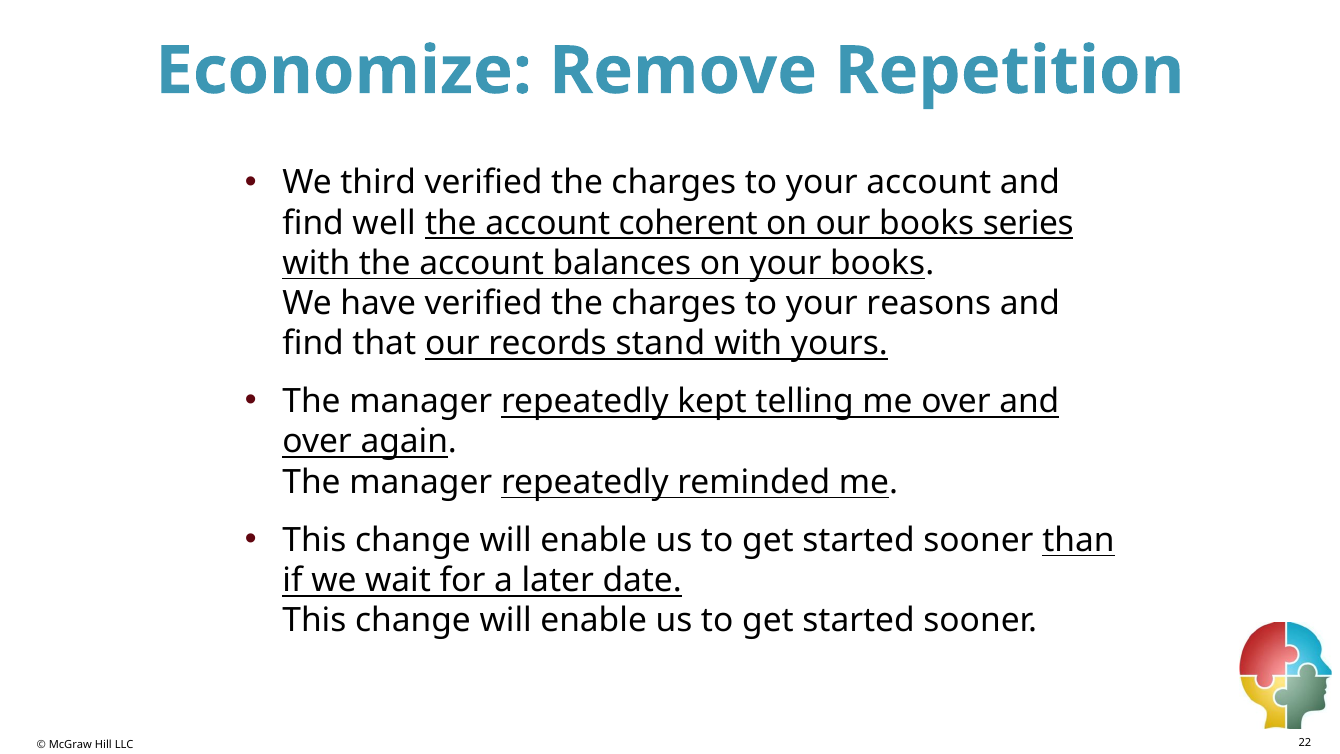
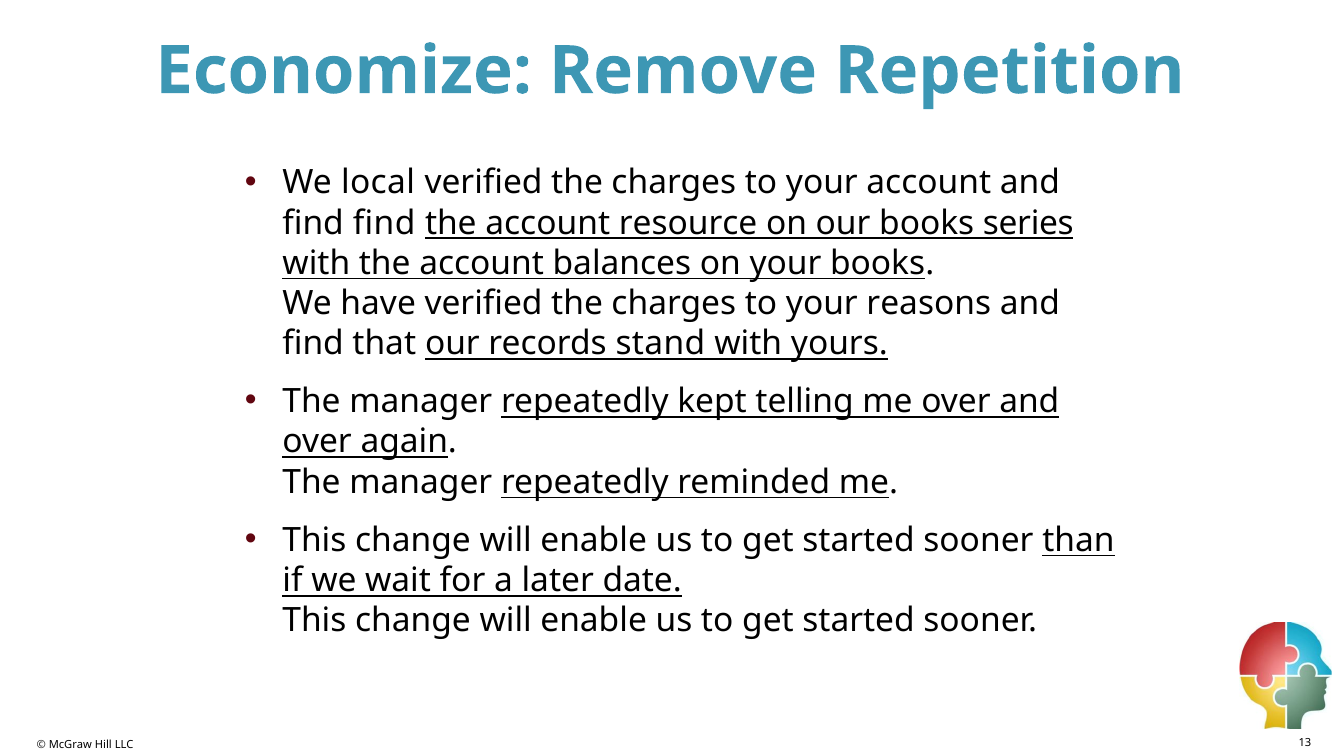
third: third -> local
find well: well -> find
coherent: coherent -> resource
22: 22 -> 13
